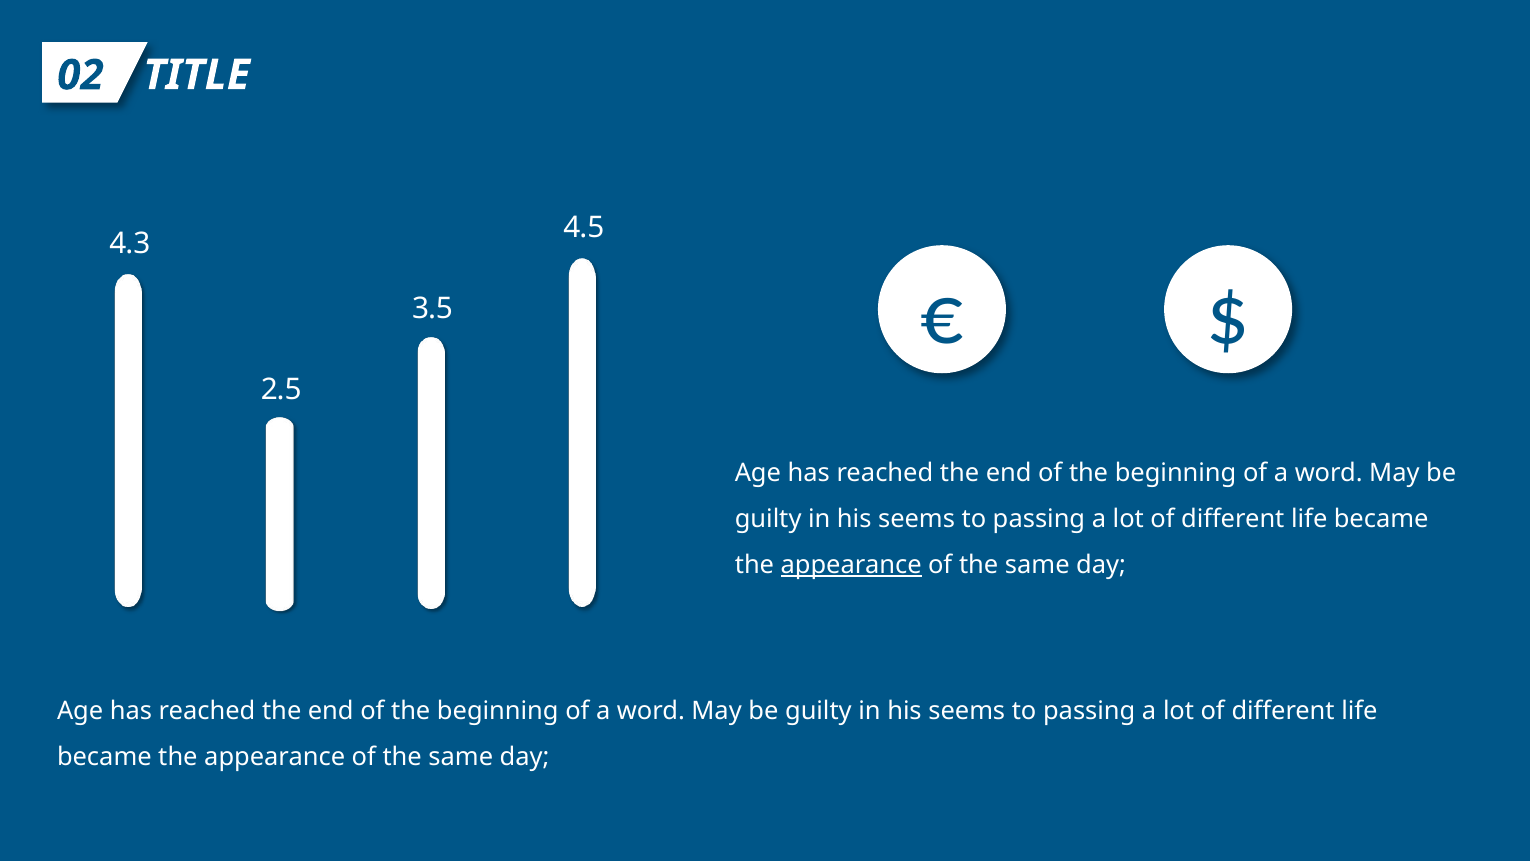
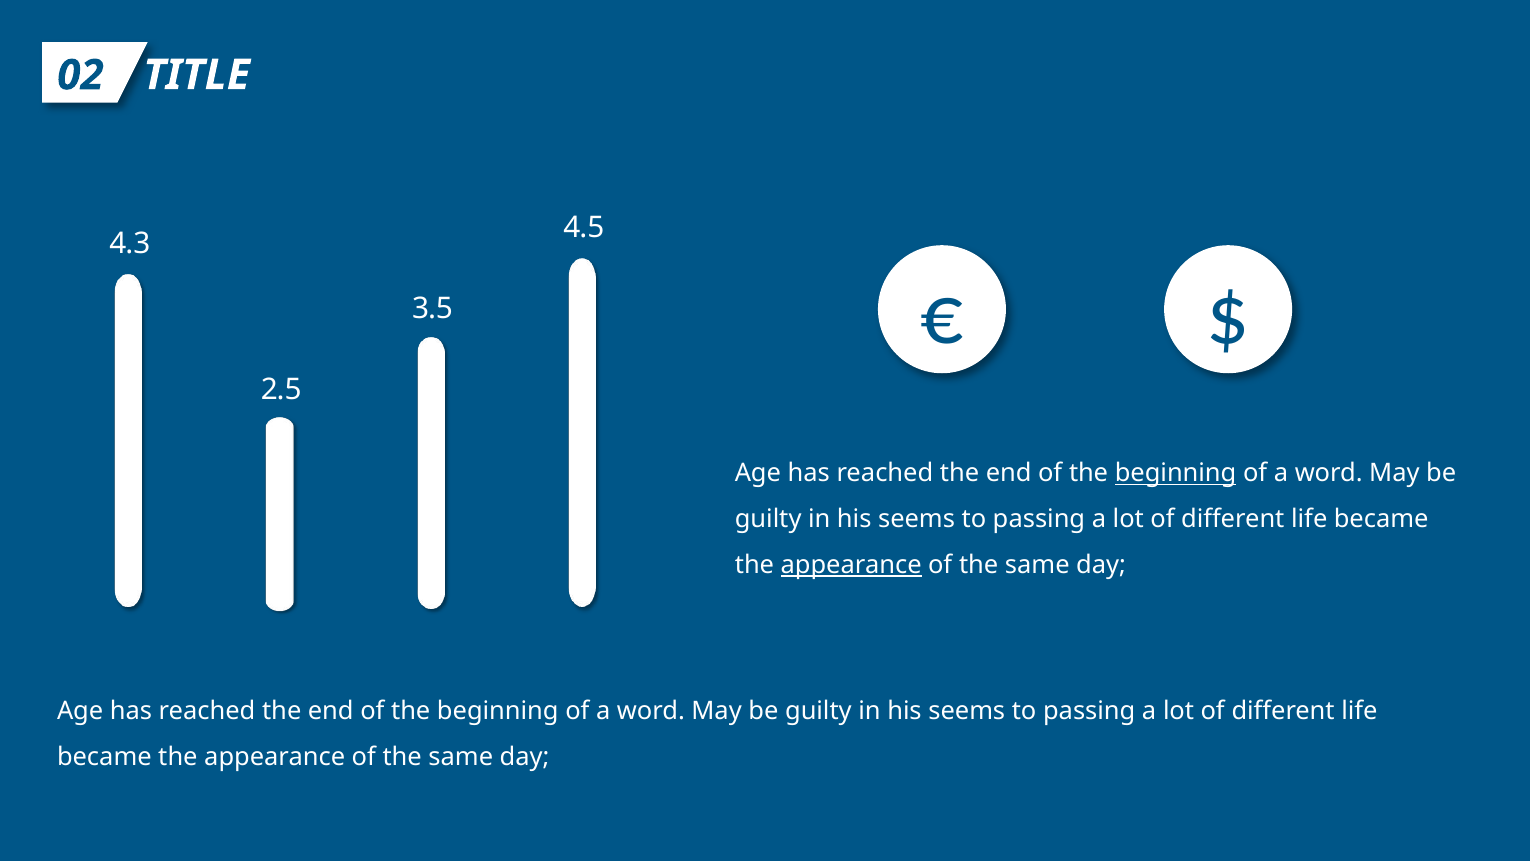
beginning at (1176, 473) underline: none -> present
